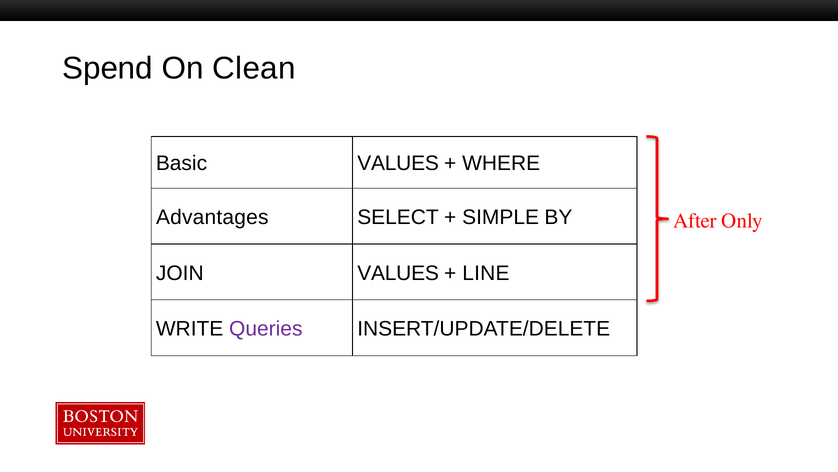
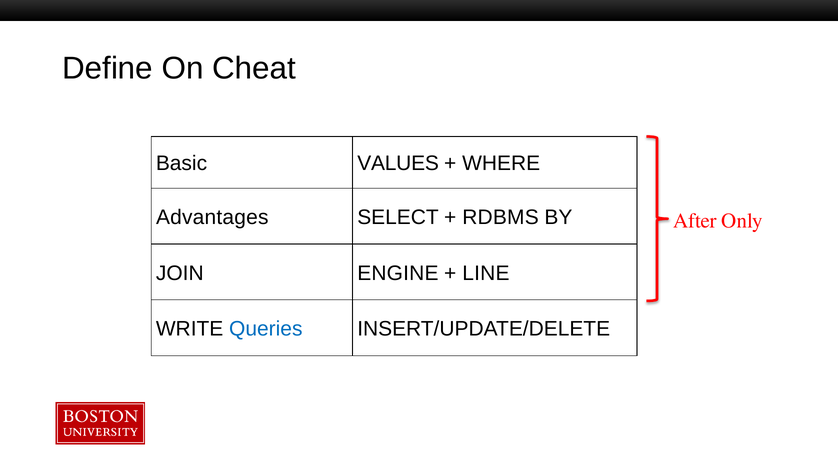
Spend: Spend -> Define
Clean: Clean -> Cheat
SIMPLE: SIMPLE -> RDBMS
JOIN VALUES: VALUES -> ENGINE
Queries colour: purple -> blue
